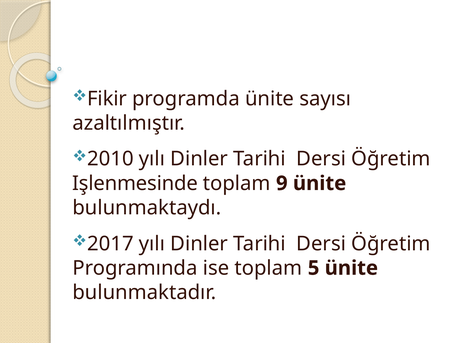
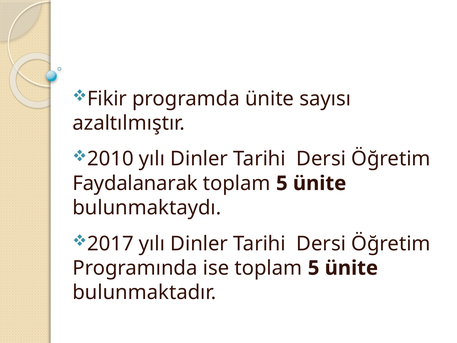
Işlenmesinde: Işlenmesinde -> Faydalanarak
9 at (282, 183): 9 -> 5
